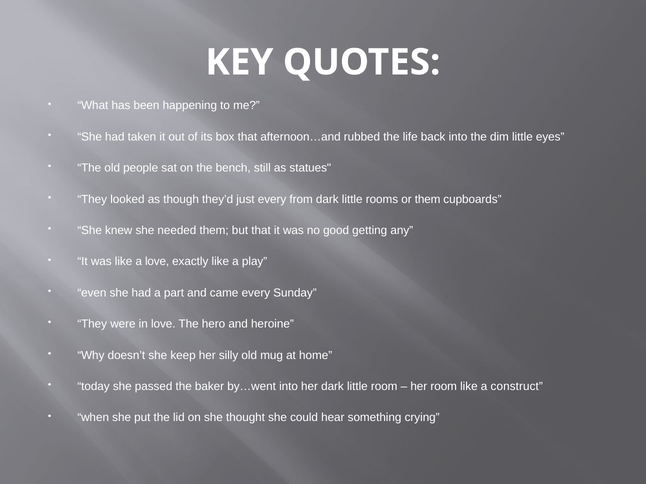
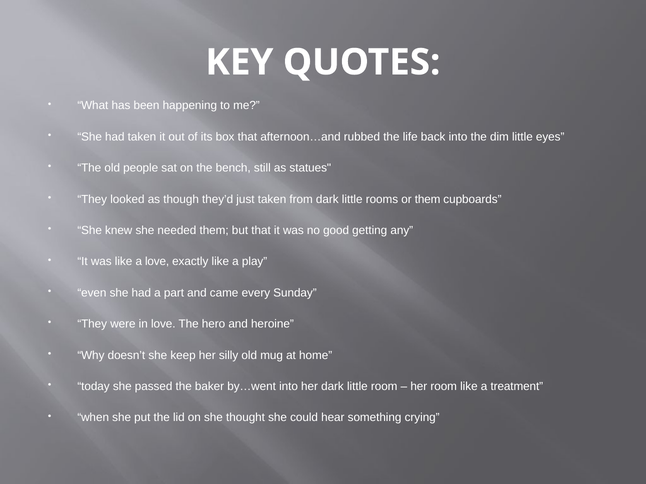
just every: every -> taken
construct: construct -> treatment
